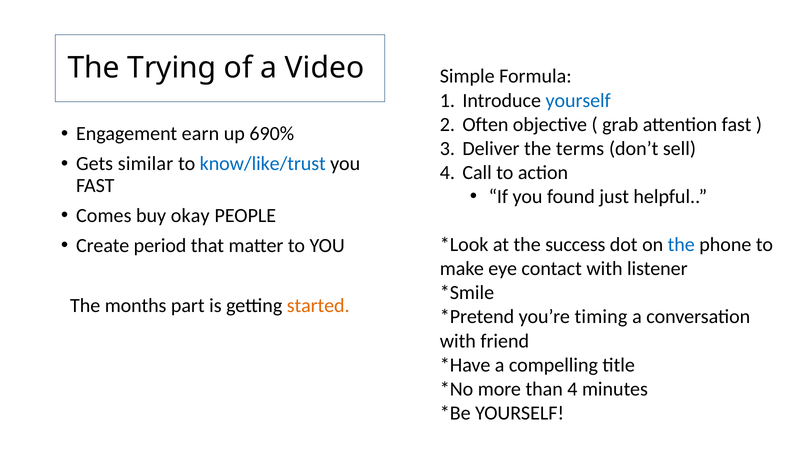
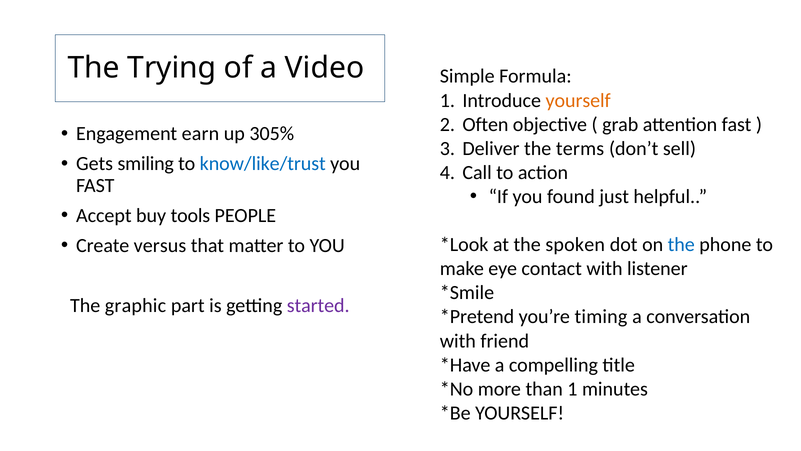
yourself at (578, 100) colour: blue -> orange
690%: 690% -> 305%
similar: similar -> smiling
Comes: Comes -> Accept
okay: okay -> tools
period: period -> versus
success: success -> spoken
months: months -> graphic
started colour: orange -> purple
than 4: 4 -> 1
